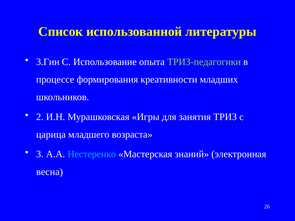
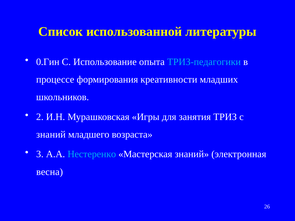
3.Гин: 3.Гин -> 0.Гин
ТРИЗ-педагогики colour: light green -> light blue
царица at (51, 135): царица -> знаний
